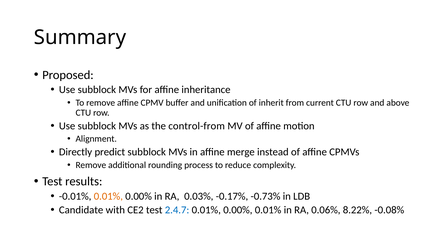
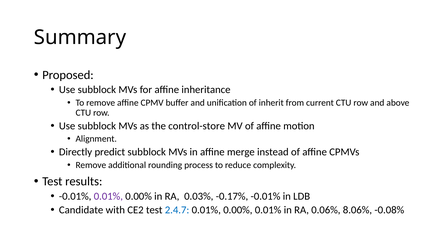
control-from: control-from -> control-store
0.01% at (108, 196) colour: orange -> purple
-0.17% -0.73%: -0.73% -> -0.01%
8.22%: 8.22% -> 8.06%
